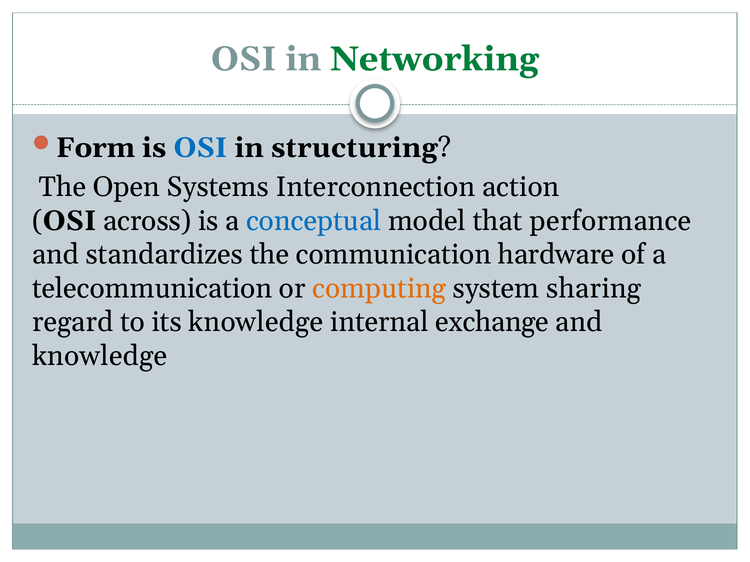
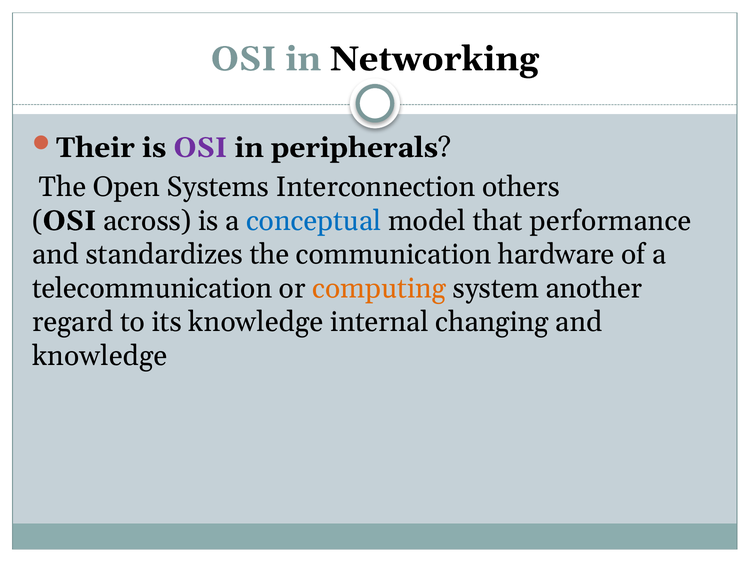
Networking colour: green -> black
Form: Form -> Their
OSI at (200, 148) colour: blue -> purple
structuring: structuring -> peripherals
action: action -> others
sharing: sharing -> another
exchange: exchange -> changing
